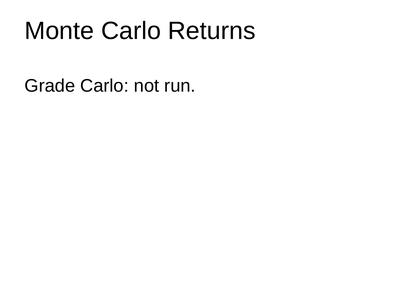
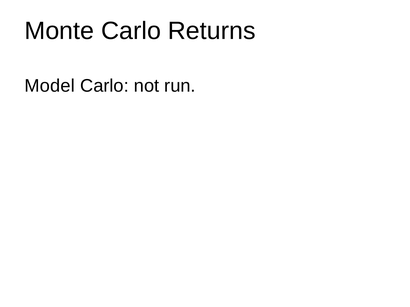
Grade: Grade -> Model
